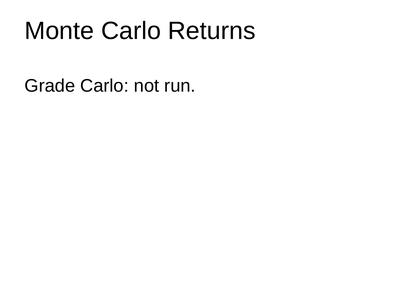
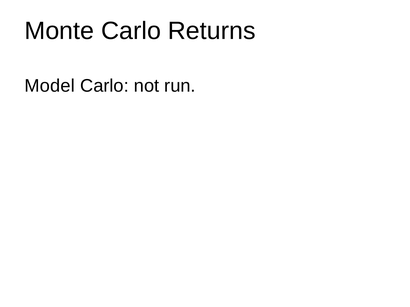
Grade: Grade -> Model
